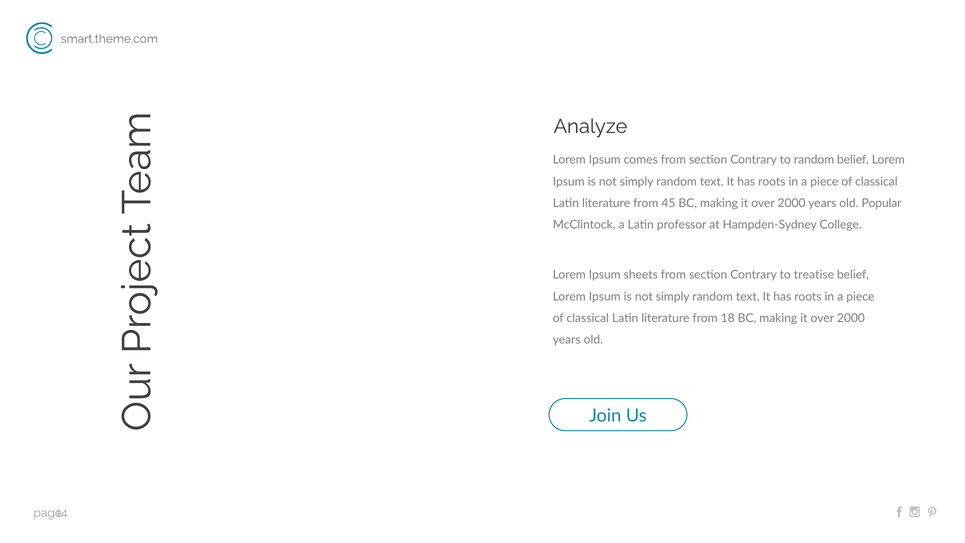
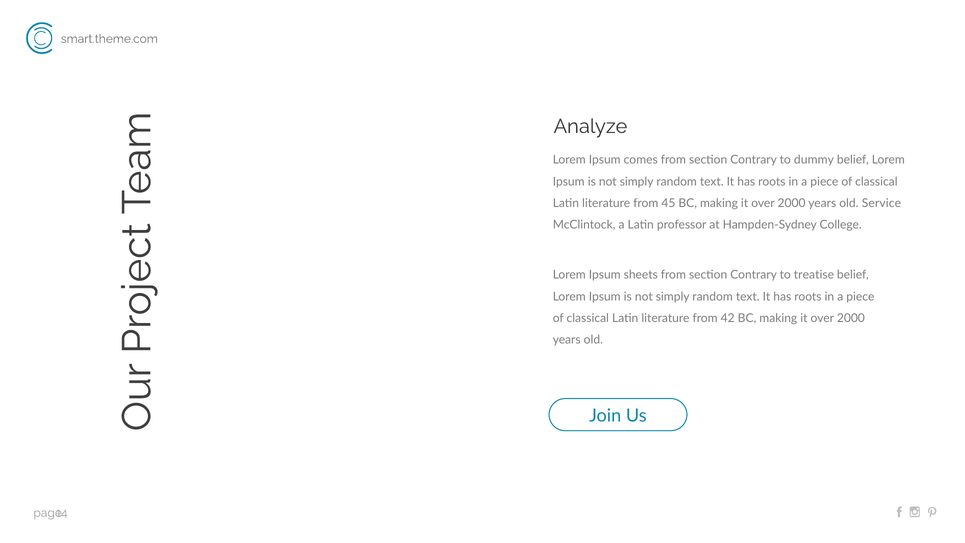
to random: random -> dummy
Popular: Popular -> Service
18: 18 -> 42
